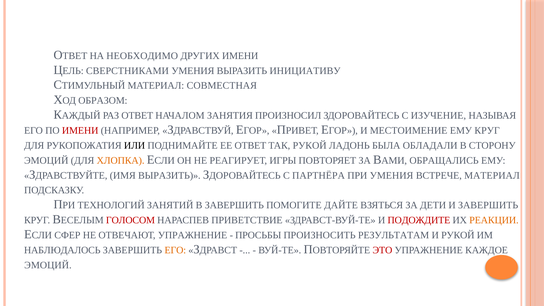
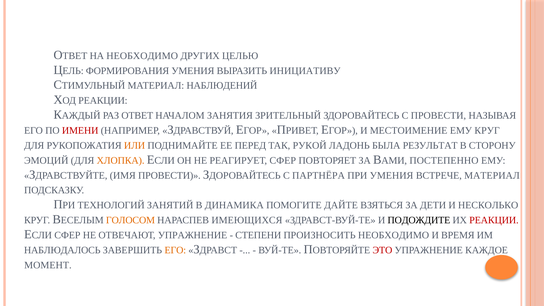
ДРУГИХ ИМЕНИ: ИМЕНИ -> ЦЕЛЬЮ
СВЕРСТНИКАМИ: СВЕРСТНИКАМИ -> ФОРМИРОВАНИЯ
СОВМЕСТНАЯ: СОВМЕСТНАЯ -> НАБЛЮДЕНИЙ
ОБРАЗОМ at (103, 101): ОБРАЗОМ -> РЕАКЦИИ
ПРОИЗНОСИЛ: ПРОИЗНОСИЛ -> ЗРИТЕЛЬНЫЙ
С ИЗУЧЕНИЕ: ИЗУЧЕНИЕ -> ПРОВЕСТИ
ИЛИ colour: black -> orange
ЕЕ ОТВЕТ: ОТВЕТ -> ПЕРЕД
ОБЛАДАЛИ: ОБЛАДАЛИ -> РЕЗУЛЬТАТ
РЕАГИРУЕТ ИГРЫ: ИГРЫ -> СФЕР
ОБРАЩАЛИСЬ: ОБРАЩАЛИСЬ -> ПОСТЕПЕННО
ИМЯ ВЫРАЗИТЬ: ВЫРАЗИТЬ -> ПРОВЕСТИ
В ЗАВЕРШИТЬ: ЗАВЕРШИТЬ -> ДИНАМИКА
И ЗАВЕРШИТЬ: ЗАВЕРШИТЬ -> НЕСКОЛЬКО
ГОЛОСОМ colour: red -> orange
ПРИВЕТСТВИЕ: ПРИВЕТСТВИЕ -> ИМЕЮЩИХСЯ
ПОДОЖДИТЕ colour: red -> black
РЕАКЦИИ at (494, 220) colour: orange -> red
ПРОСЬБЫ: ПРОСЬБЫ -> СТЕПЕНИ
ПРОИЗНОСИТЬ РЕЗУЛЬТАТАМ: РЕЗУЛЬТАТАМ -> НЕОБХОДИМО
И РУКОЙ: РУКОЙ -> ВРЕМЯ
ЭМОЦИЙ at (48, 265): ЭМОЦИЙ -> МОМЕНТ
